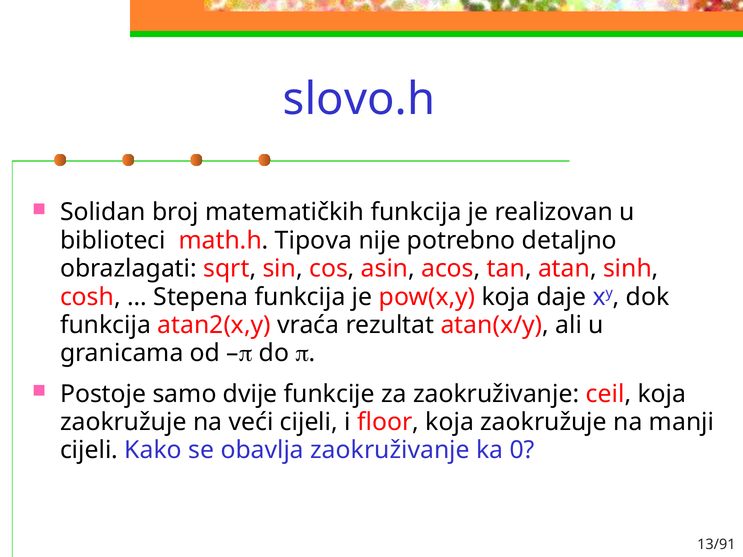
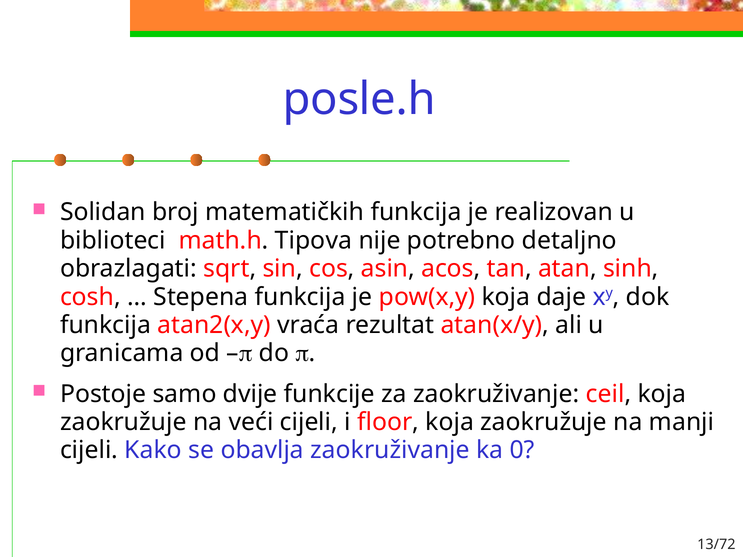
slovo.h: slovo.h -> posle.h
13/91: 13/91 -> 13/72
